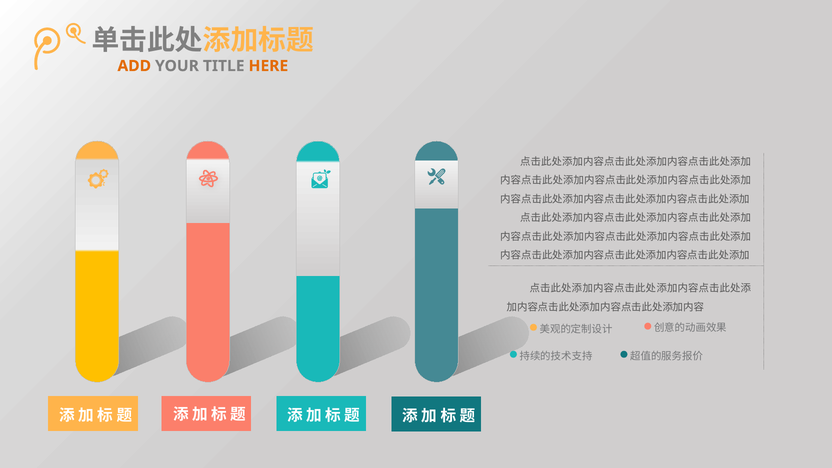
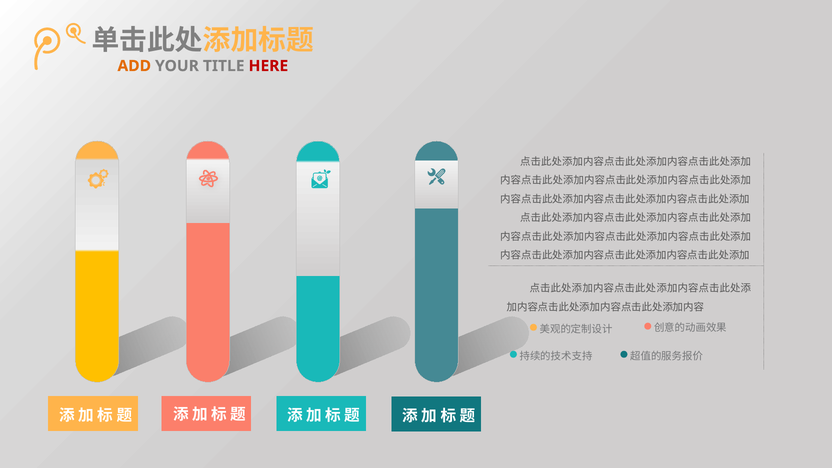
HERE colour: orange -> red
